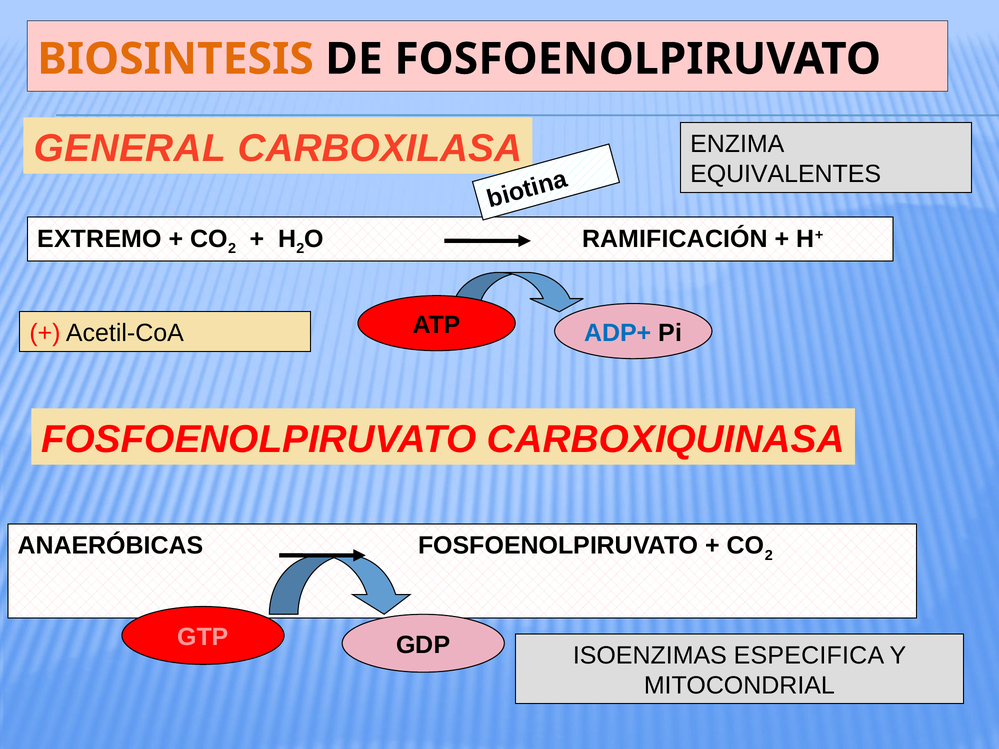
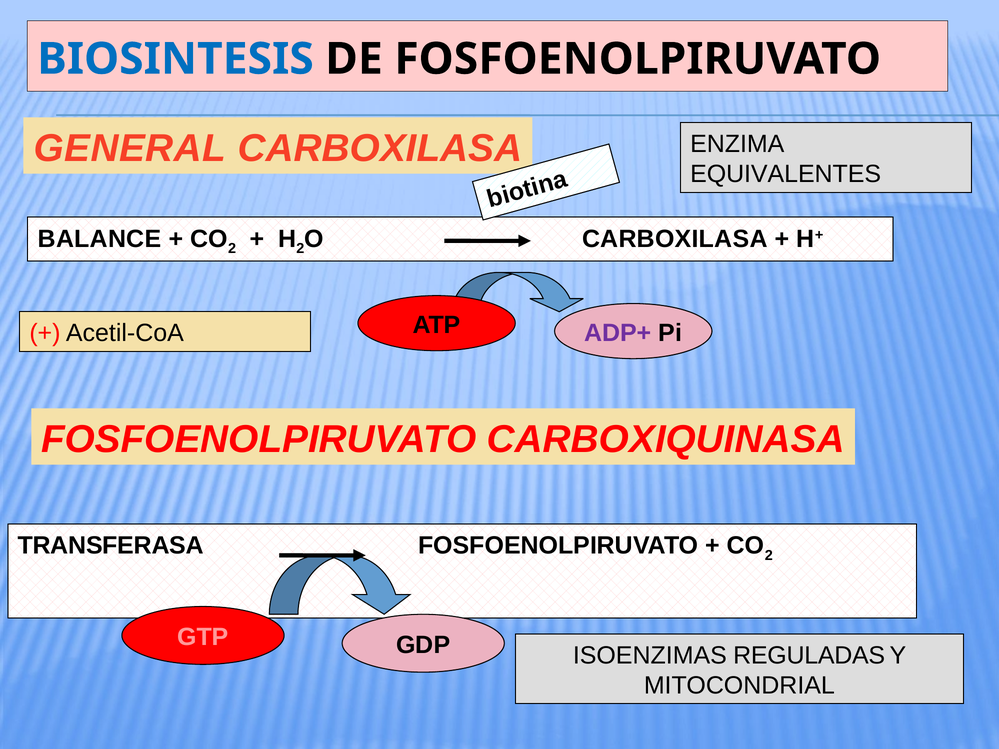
BIOSINTESIS colour: orange -> blue
EXTREMO: EXTREMO -> BALANCE
RAMIFICACIÓN at (675, 239): RAMIFICACIÓN -> CARBOXILASA
ADP+ colour: blue -> purple
ANAERÓBICAS: ANAERÓBICAS -> TRANSFERASA
ESPECIFICA: ESPECIFICA -> REGULADAS
